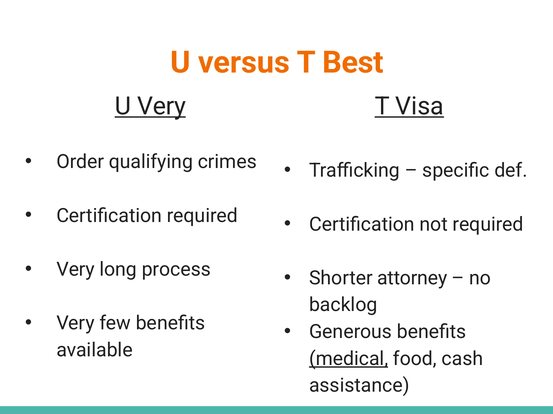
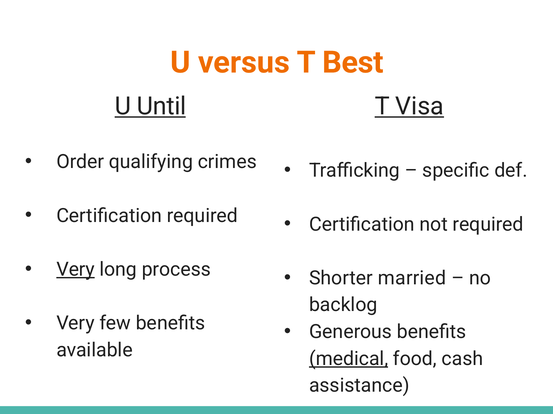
U Very: Very -> Until
Very at (76, 270) underline: none -> present
attorney: attorney -> married
